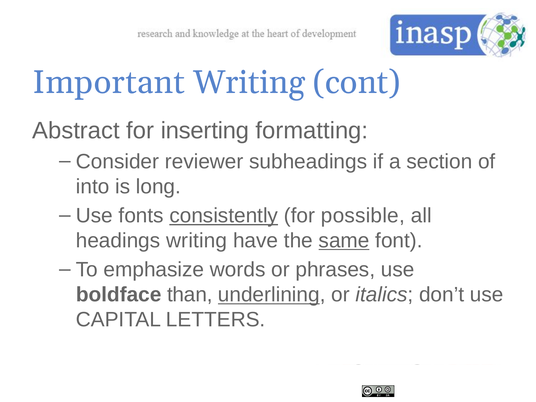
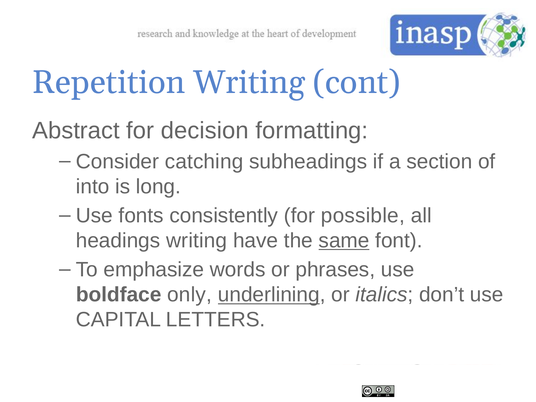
Important: Important -> Repetition
inserting: inserting -> decision
reviewer: reviewer -> catching
consistently underline: present -> none
than: than -> only
